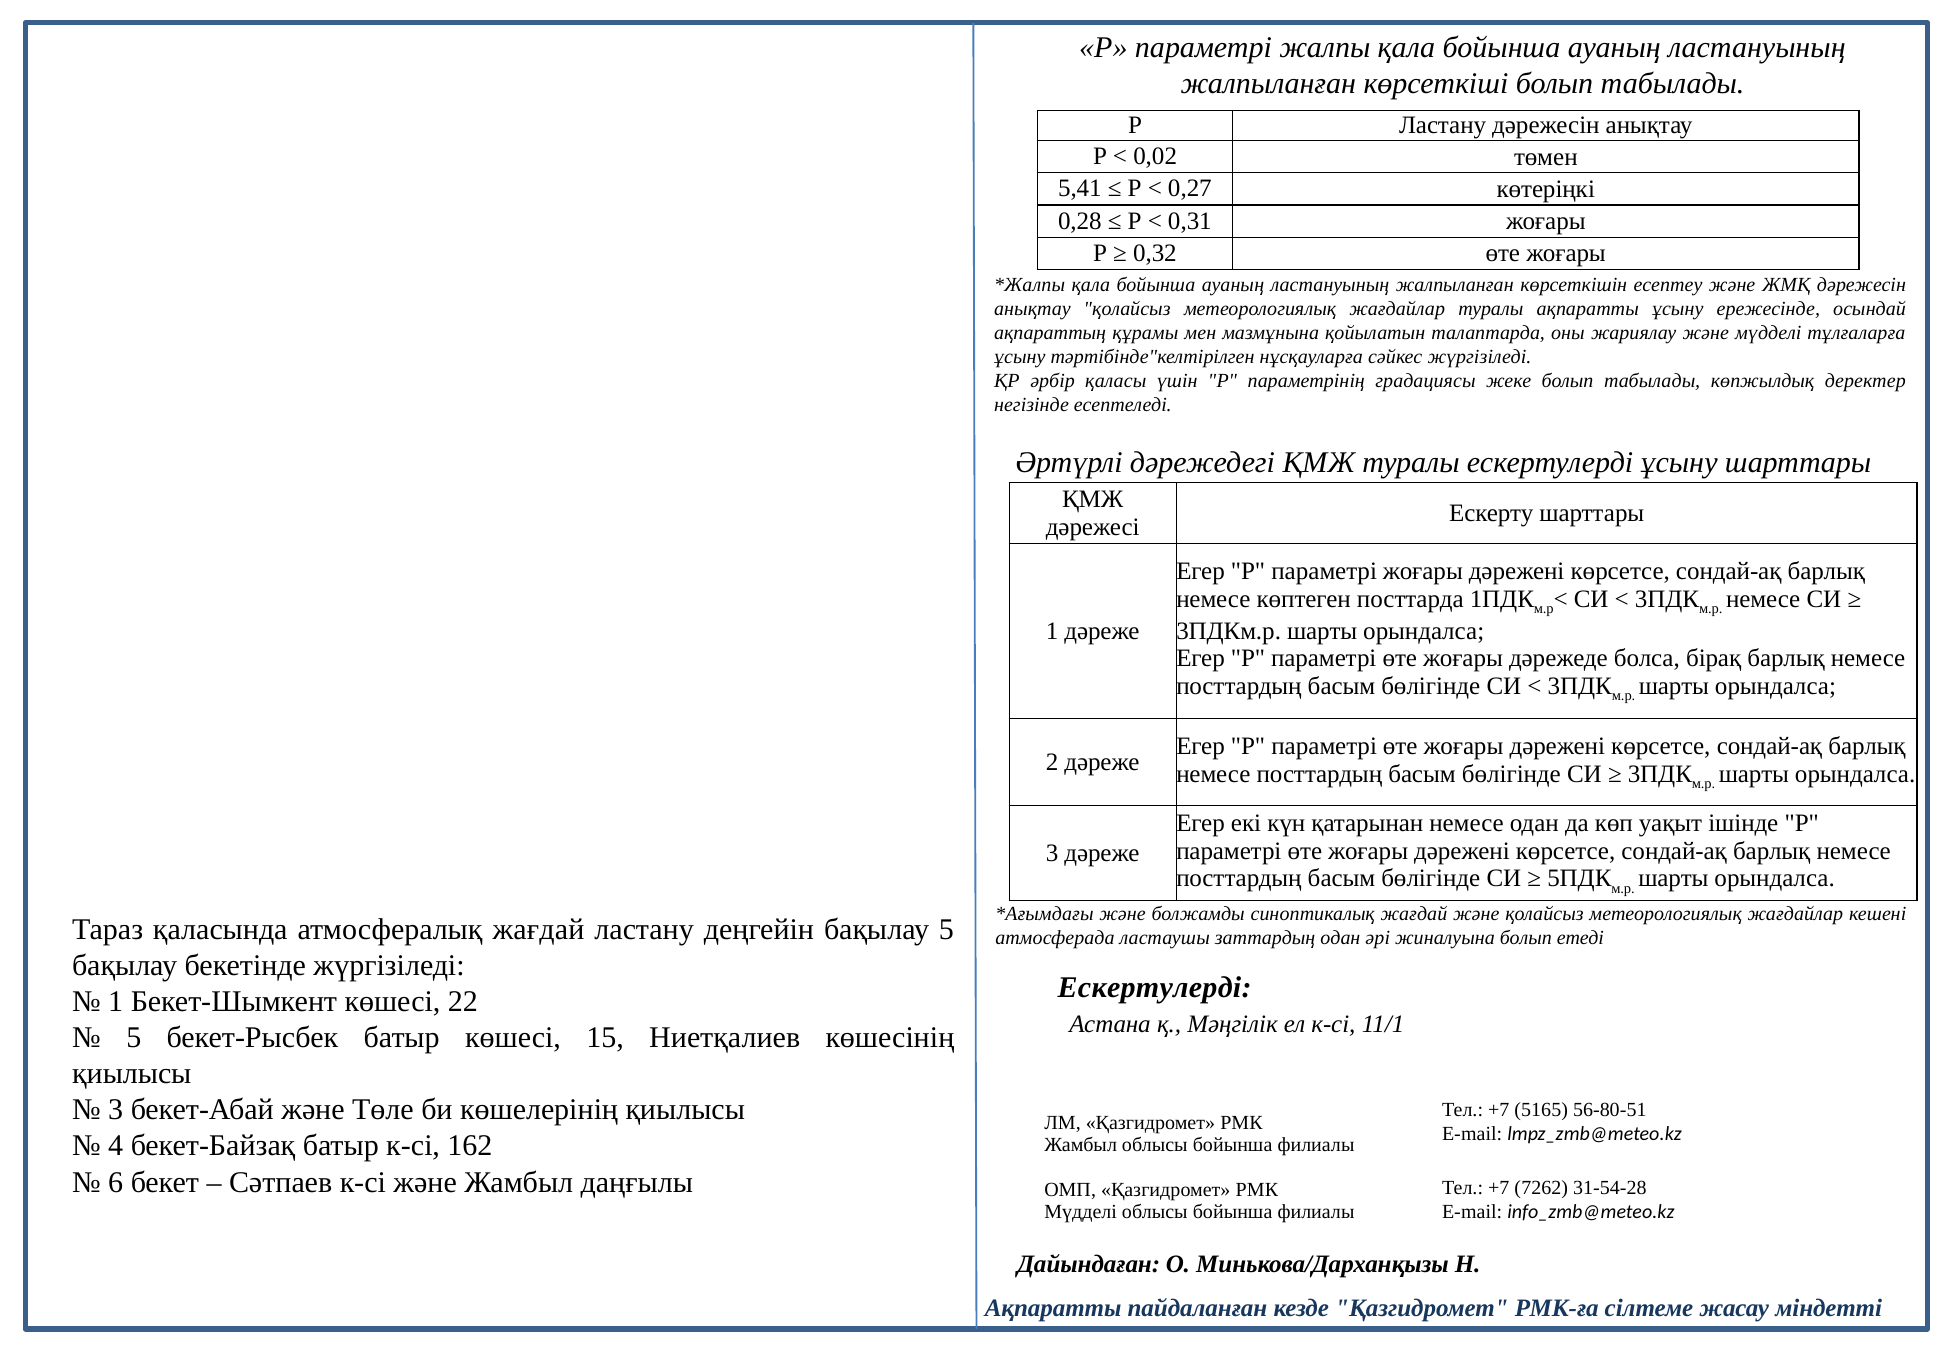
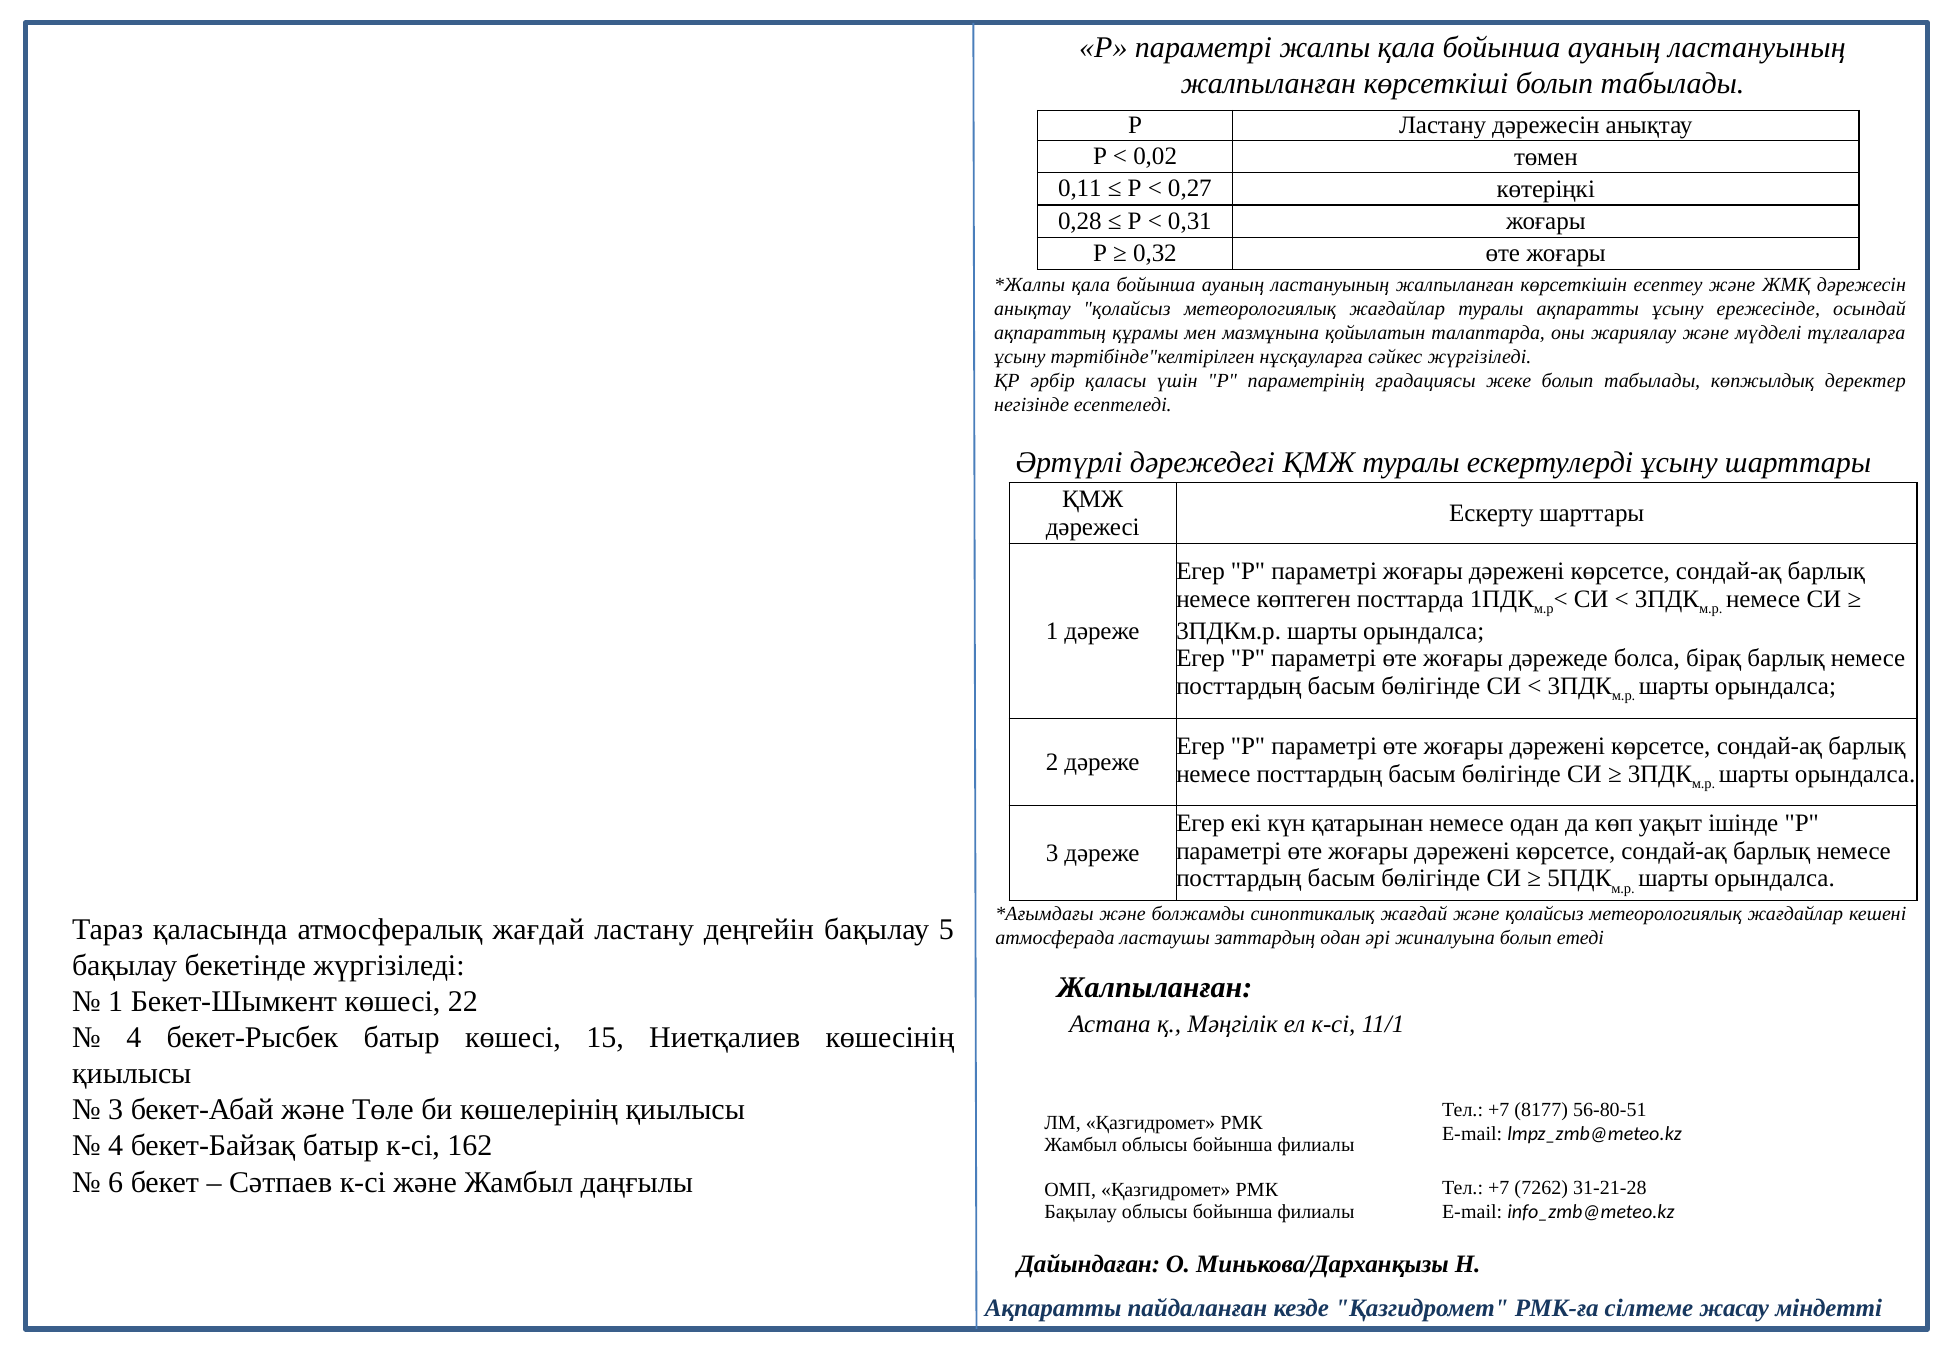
5,41: 5,41 -> 0,11
Ескертулерді at (1155, 988): Ескертулерді -> Жалпыланған
5 at (134, 1038): 5 -> 4
5165: 5165 -> 8177
31-54-28: 31-54-28 -> 31-21-28
Мүдделі at (1081, 1212): Мүдделі -> Бақылау
